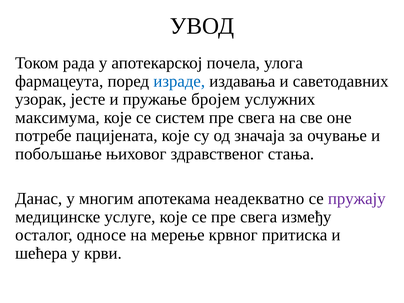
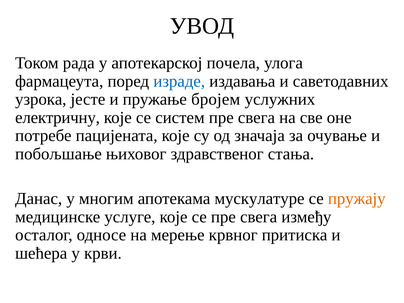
узорак: узорак -> узрока
максимума: максимума -> електричну
неадекватно: неадекватно -> мускулатуре
пружају colour: purple -> orange
